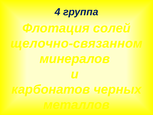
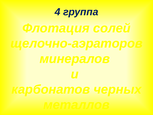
щелочно-связанном: щелочно-связанном -> щелочно-аэраторов
